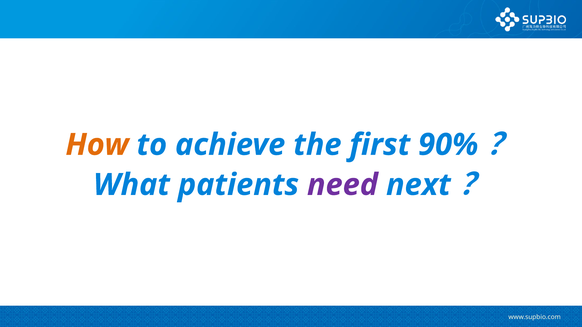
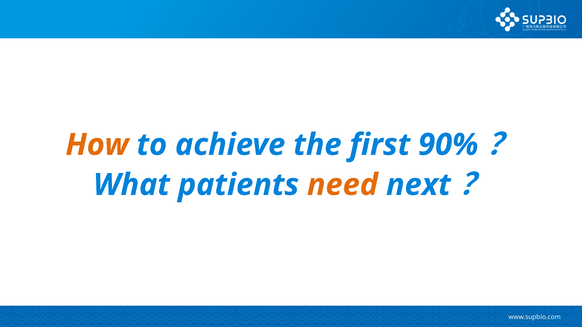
need colour: purple -> orange
